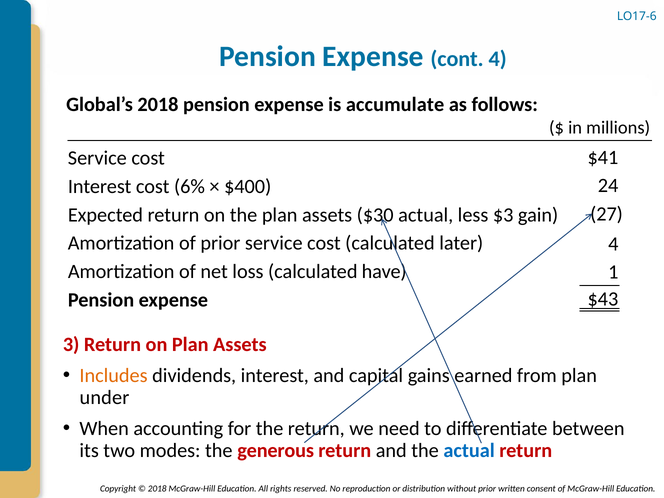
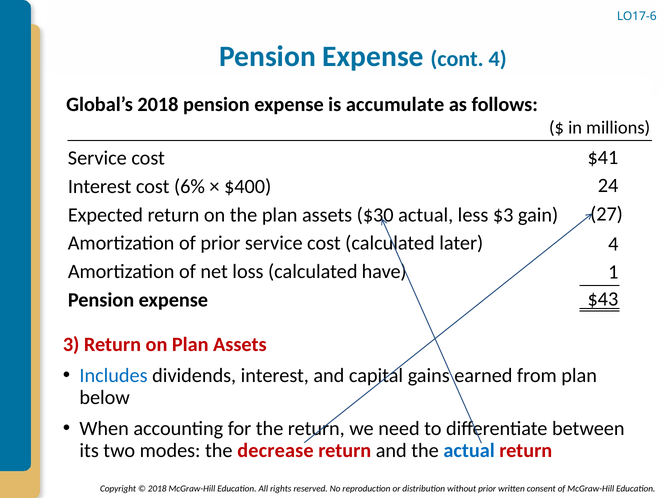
Includes colour: orange -> blue
under: under -> below
generous: generous -> decrease
